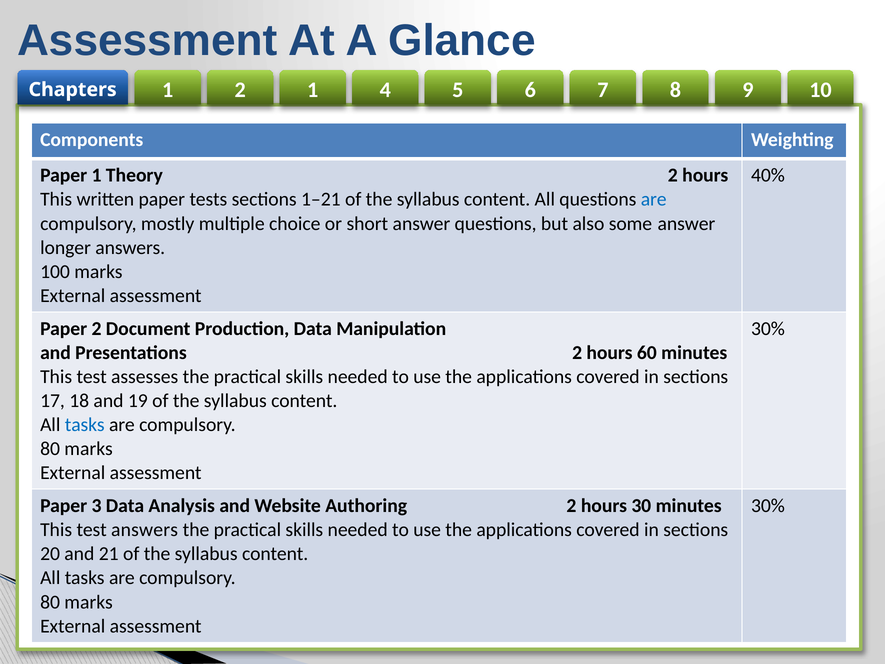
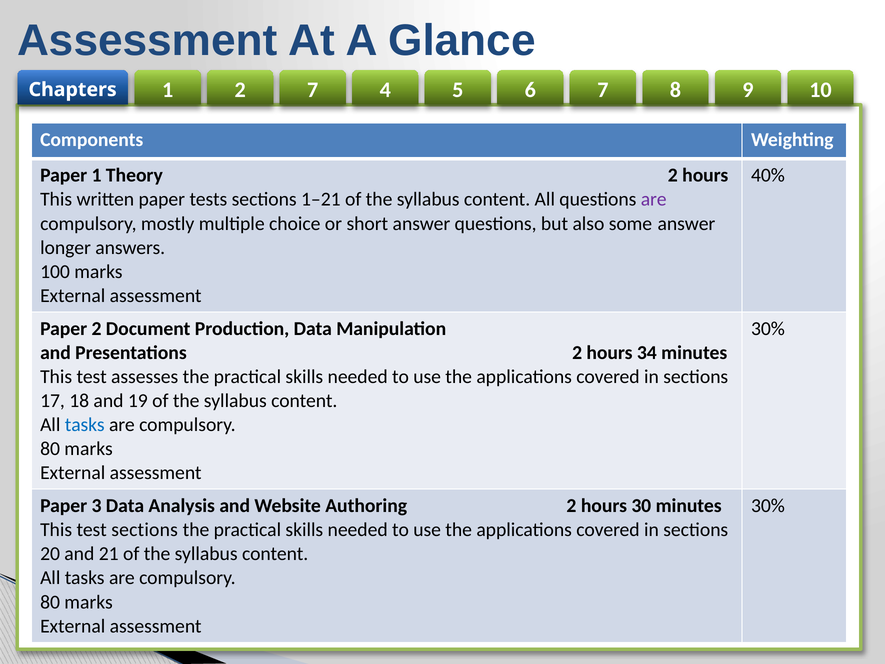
2 1: 1 -> 7
are at (654, 199) colour: blue -> purple
60: 60 -> 34
test answers: answers -> sections
